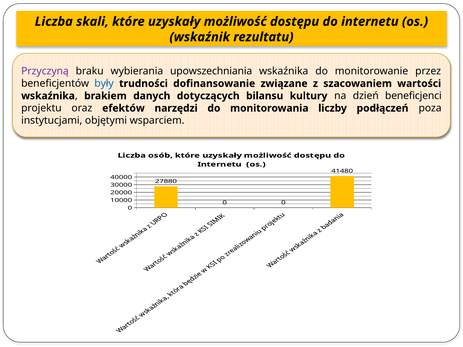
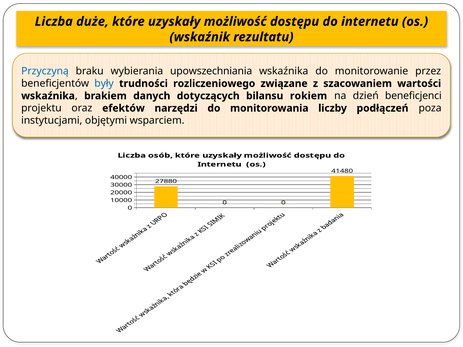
skali: skali -> duże
Przyczyną colour: purple -> blue
dofinansowanie: dofinansowanie -> rozliczeniowego
kultury: kultury -> rokiem
